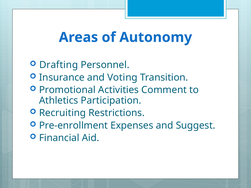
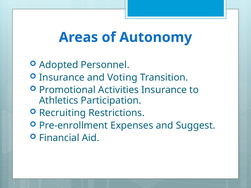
Drafting: Drafting -> Adopted
Activities Comment: Comment -> Insurance
